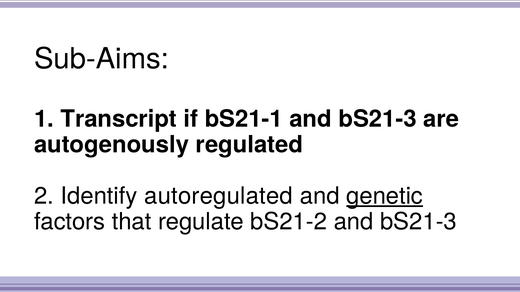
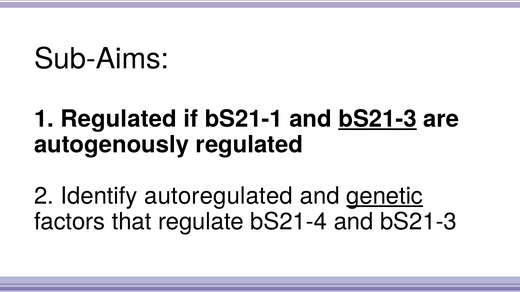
1 Transcript: Transcript -> Regulated
bS21-3 at (378, 119) underline: none -> present
bS21-2: bS21-2 -> bS21-4
